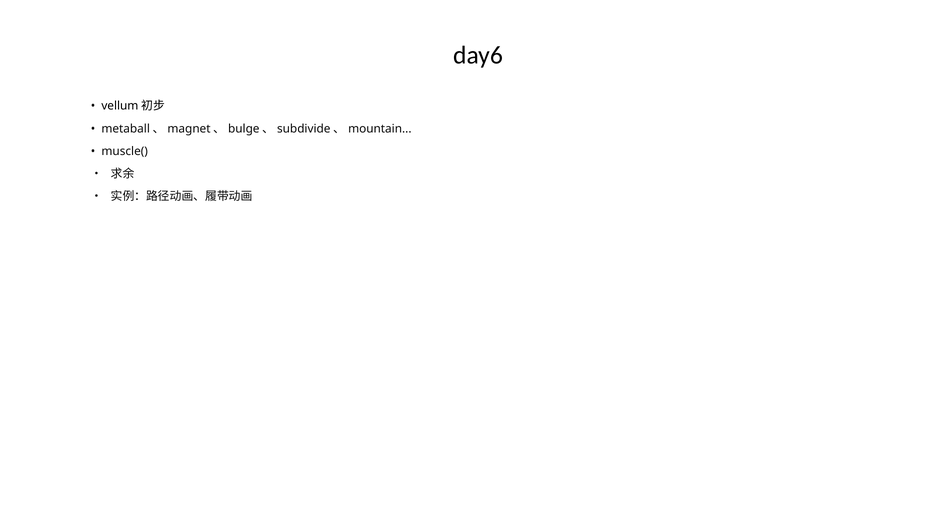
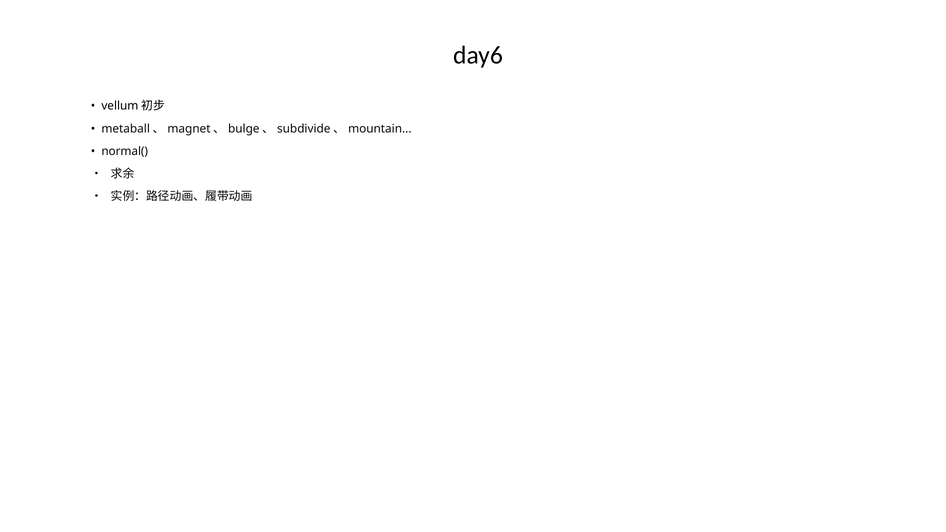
muscle(: muscle( -> normal(
